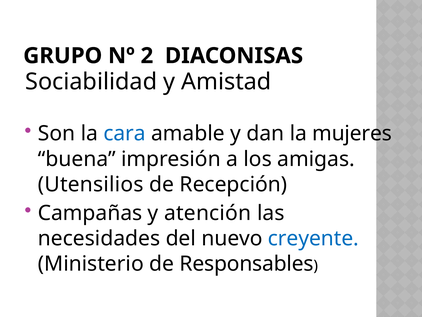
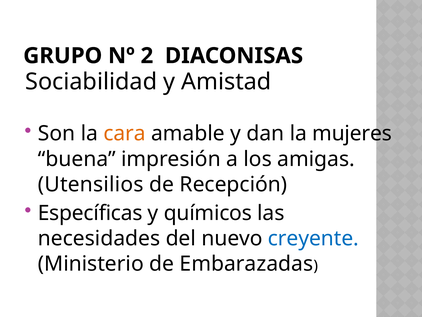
cara colour: blue -> orange
Campañas: Campañas -> Específicas
atención: atención -> químicos
Responsables: Responsables -> Embarazadas
